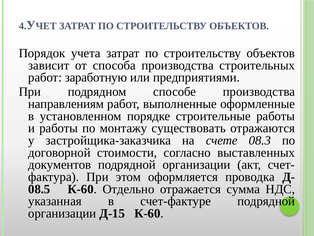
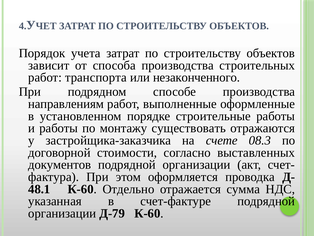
заработную: заработную -> транспорта
предприятиями: предприятиями -> незаконченного
08.5: 08.5 -> 48.1
Д-15: Д-15 -> Д-79
